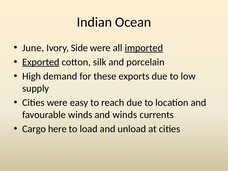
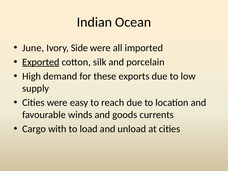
imported underline: present -> none
and winds: winds -> goods
here: here -> with
